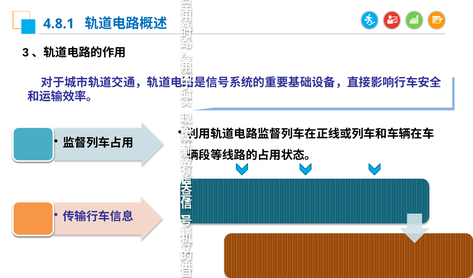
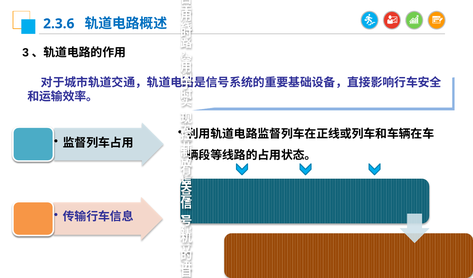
4.8.1: 4.8.1 -> 2.3.6
